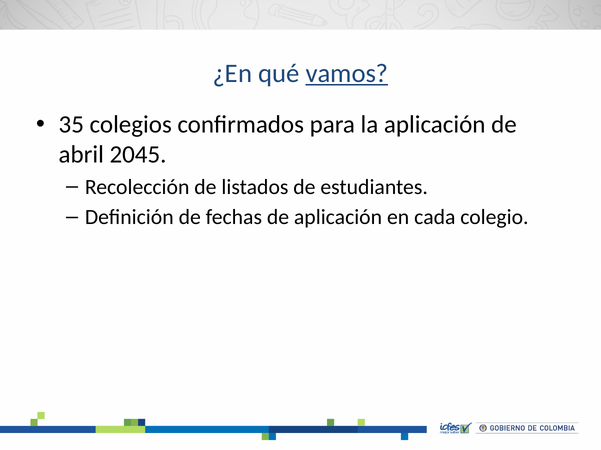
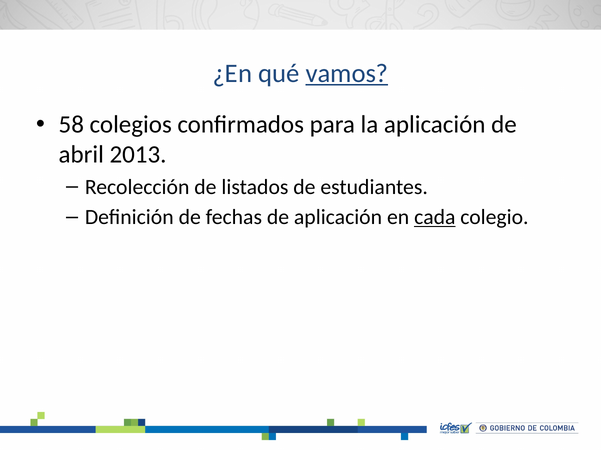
35: 35 -> 58
2045: 2045 -> 2013
cada underline: none -> present
